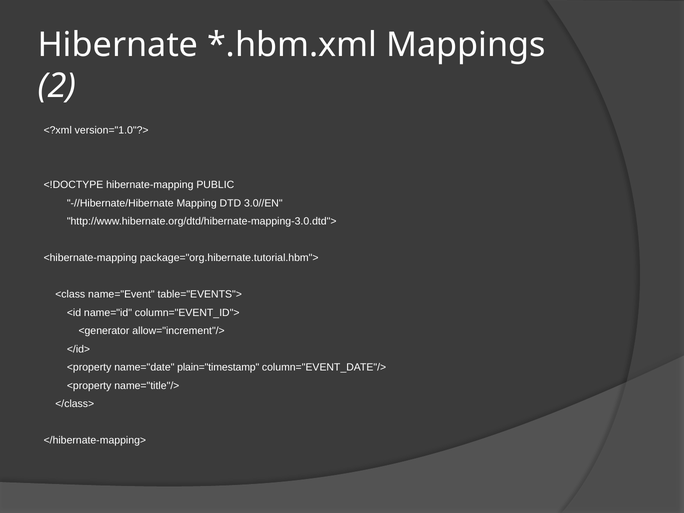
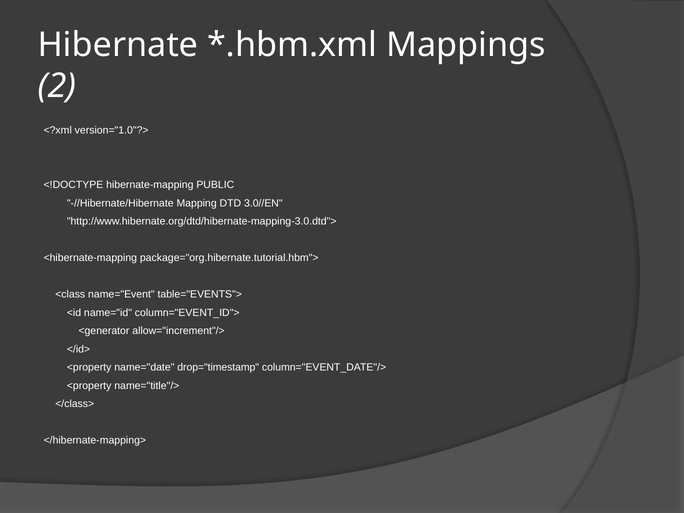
plain="timestamp: plain="timestamp -> drop="timestamp
